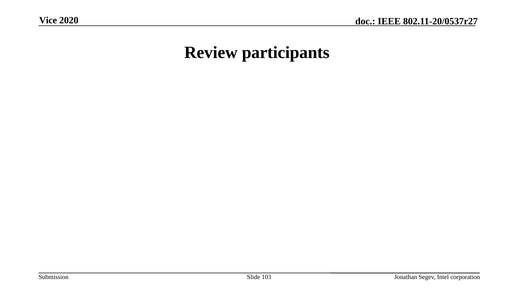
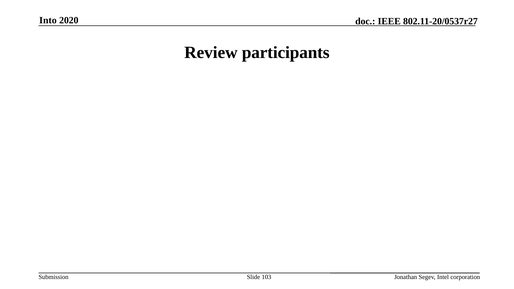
Vice: Vice -> Into
